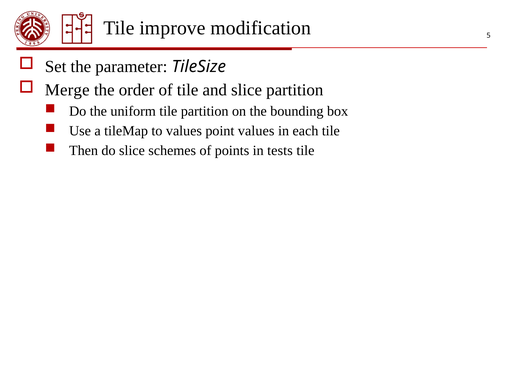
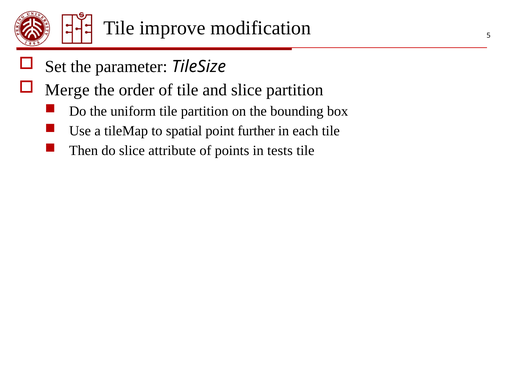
to values: values -> spatial
point values: values -> further
schemes: schemes -> attribute
